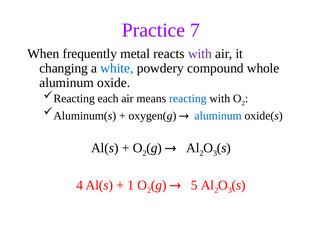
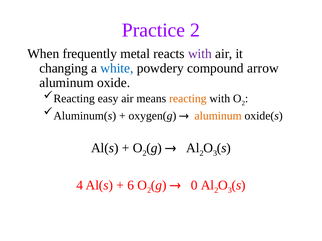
Practice 7: 7 -> 2
whole: whole -> arrow
each: each -> easy
reacting at (188, 99) colour: blue -> orange
aluminum at (218, 116) colour: blue -> orange
1: 1 -> 6
5: 5 -> 0
